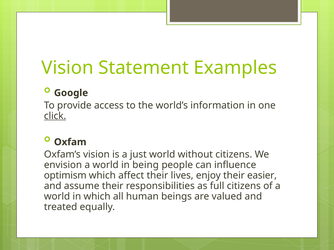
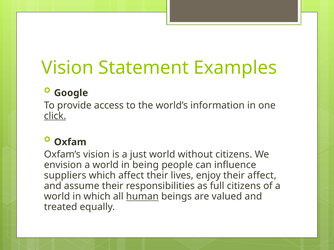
optimism: optimism -> suppliers
their easier: easier -> affect
human underline: none -> present
